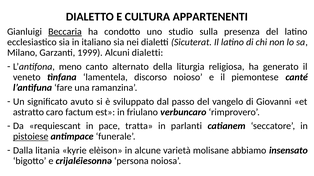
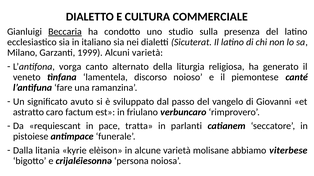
APPARTENENTI: APPARTENENTI -> COMMERCIALE
Alcuni dialetti: dialetti -> varietà
meno: meno -> vorga
pistoiese underline: present -> none
insensato: insensato -> viterbese
